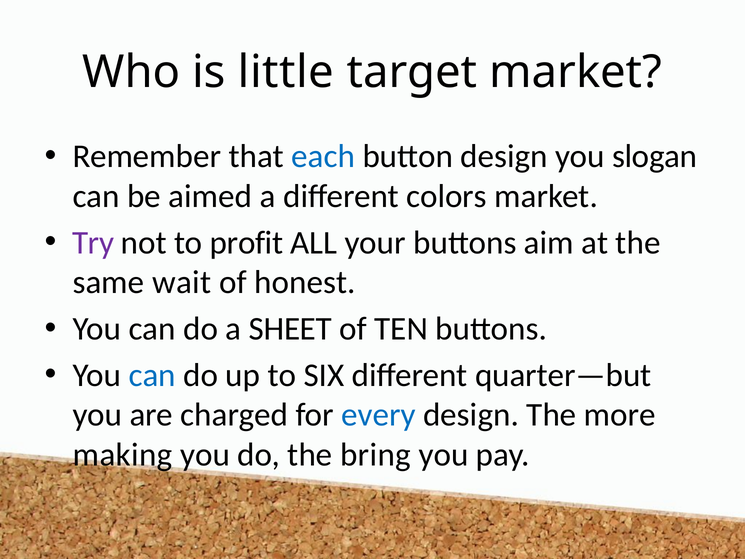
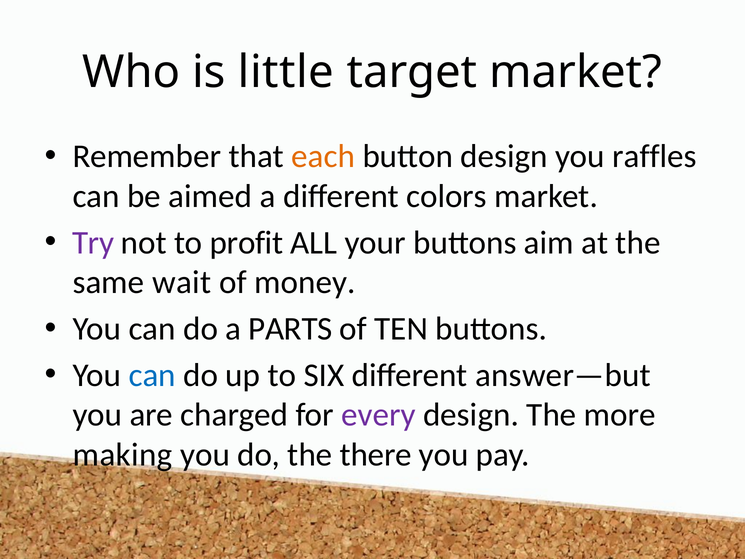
each colour: blue -> orange
slogan: slogan -> raffles
honest: honest -> money
SHEET: SHEET -> PARTS
quarter—but: quarter—but -> answer—but
every colour: blue -> purple
bring: bring -> there
